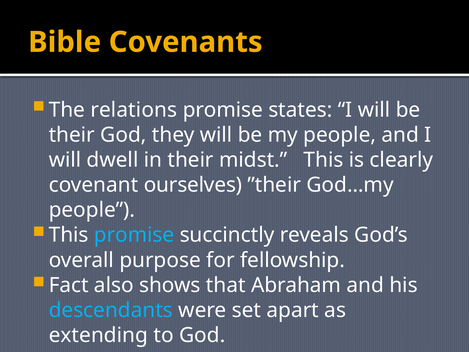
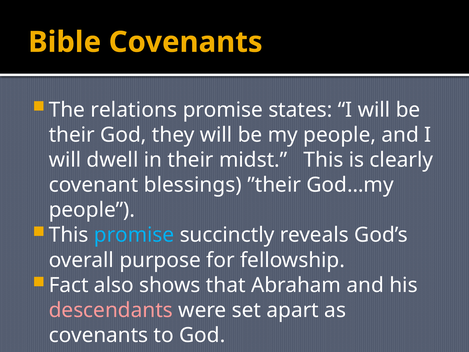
ourselves: ourselves -> blessings
descendants colour: light blue -> pink
extending at (98, 335): extending -> covenants
